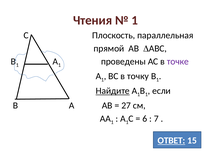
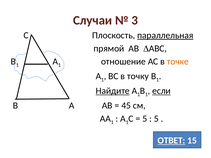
Чтения: Чтения -> Случаи
1 at (135, 20): 1 -> 3
параллельная underline: none -> present
проведены: проведены -> отношение
точке colour: purple -> orange
если underline: none -> present
27: 27 -> 45
6 at (145, 119): 6 -> 5
7 at (156, 119): 7 -> 5
